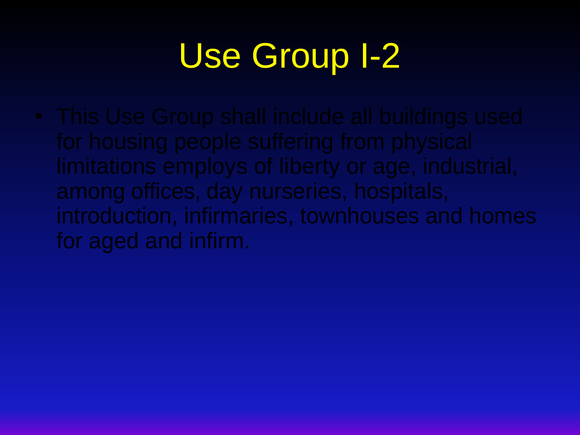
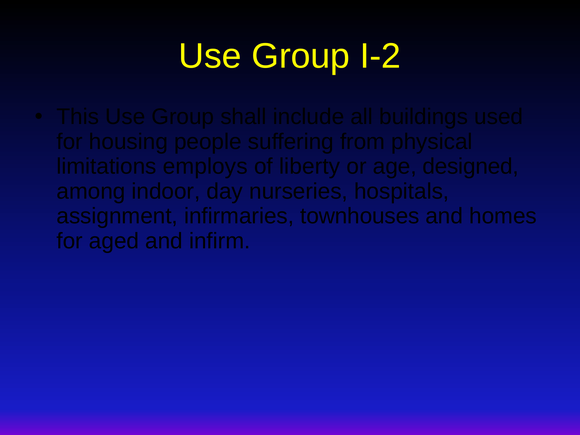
industrial: industrial -> designed
offices: offices -> indoor
introduction: introduction -> assignment
